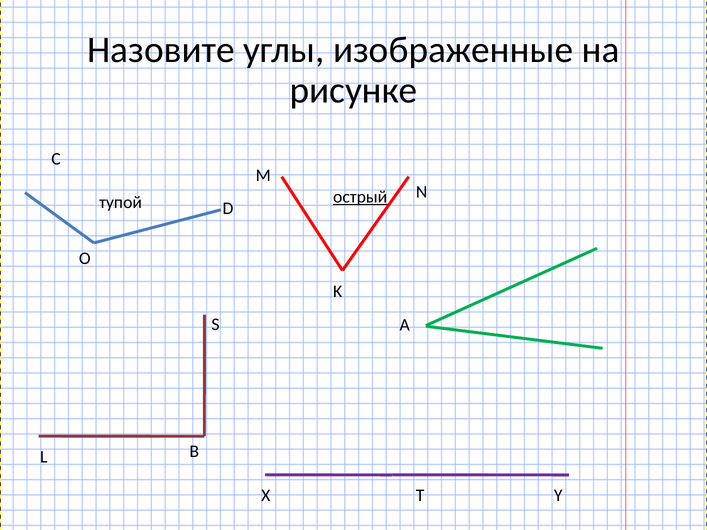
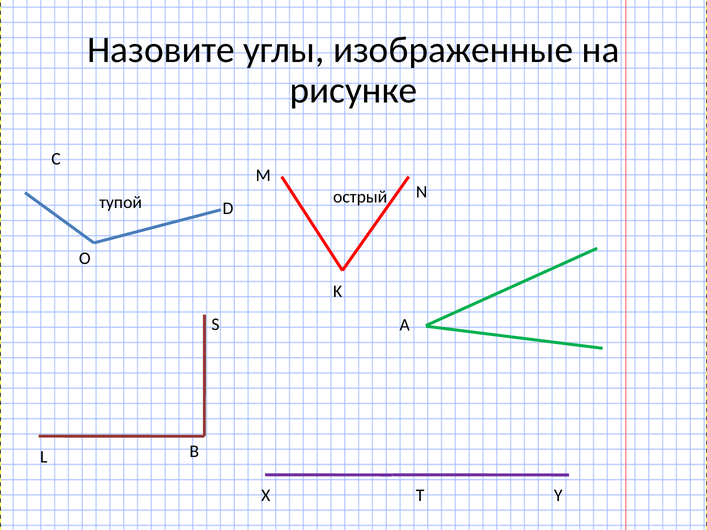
острый underline: present -> none
